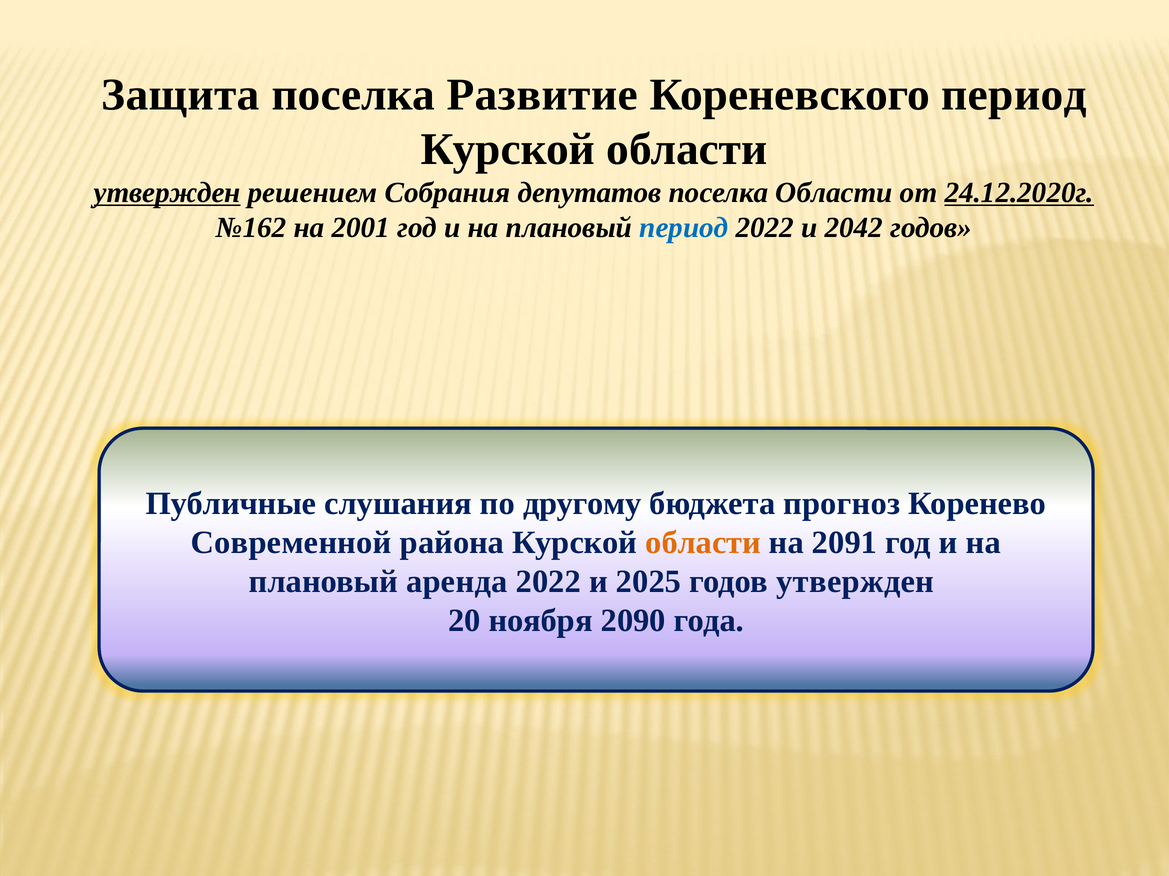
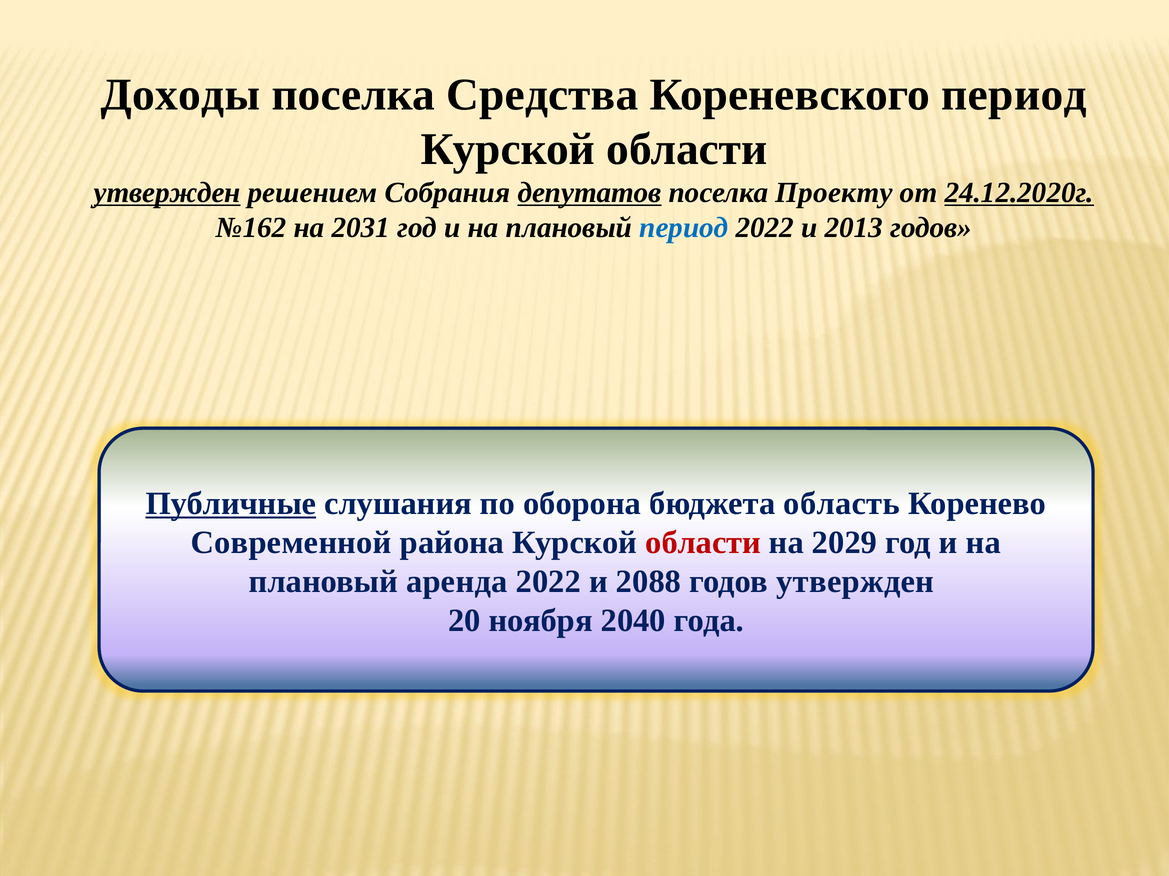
Защита: Защита -> Доходы
Развитие: Развитие -> Средства
депутатов underline: none -> present
поселка Области: Области -> Проекту
2001: 2001 -> 2031
2042: 2042 -> 2013
Публичные underline: none -> present
другому: другому -> оборона
прогноз: прогноз -> область
области at (703, 543) colour: orange -> red
2091: 2091 -> 2029
2025: 2025 -> 2088
2090: 2090 -> 2040
